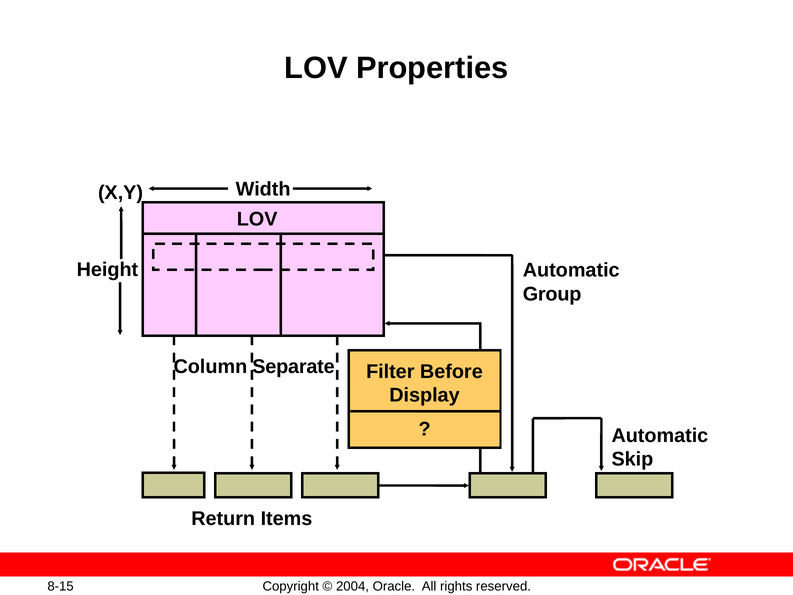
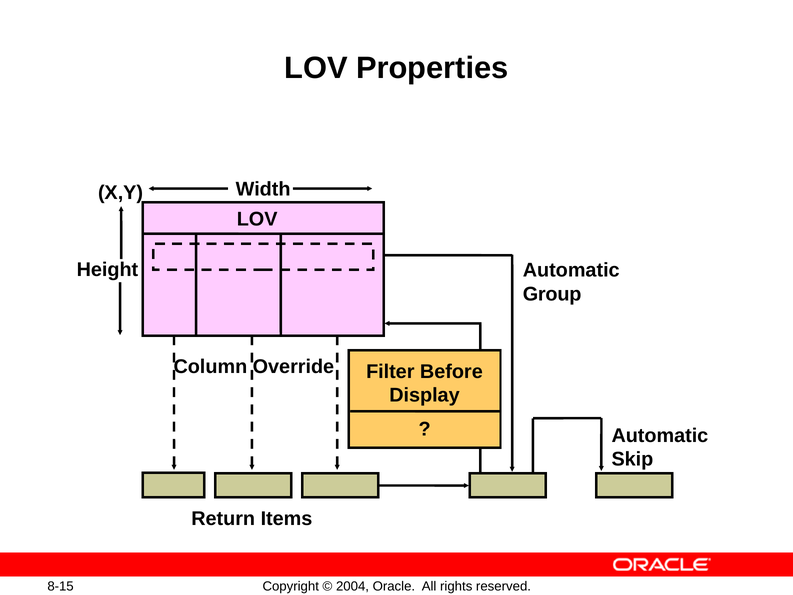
Separate: Separate -> Override
